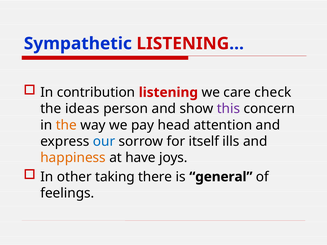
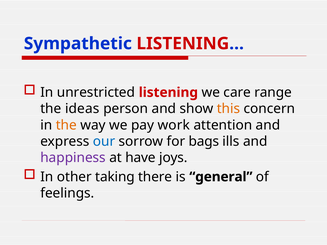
contribution: contribution -> unrestricted
check: check -> range
this colour: purple -> orange
head: head -> work
itself: itself -> bags
happiness colour: orange -> purple
